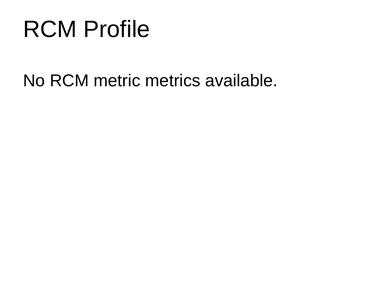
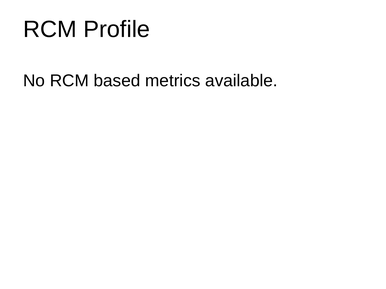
metric: metric -> based
